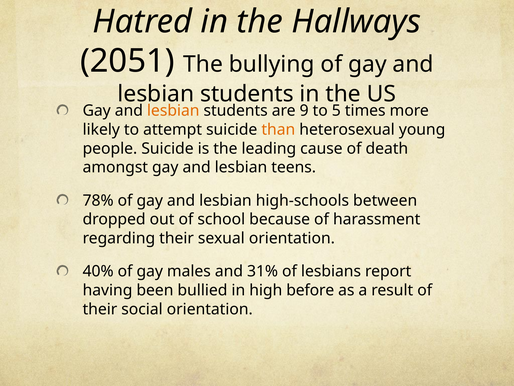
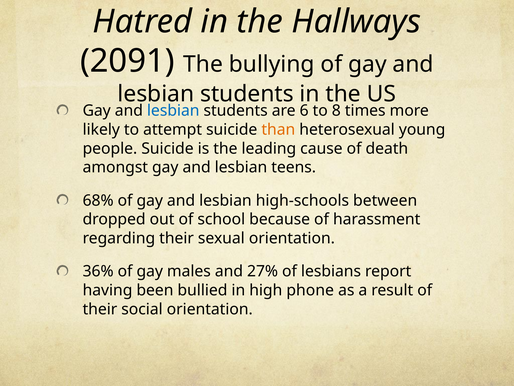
2051: 2051 -> 2091
lesbian at (173, 111) colour: orange -> blue
9: 9 -> 6
5: 5 -> 8
78%: 78% -> 68%
40%: 40% -> 36%
31%: 31% -> 27%
before: before -> phone
